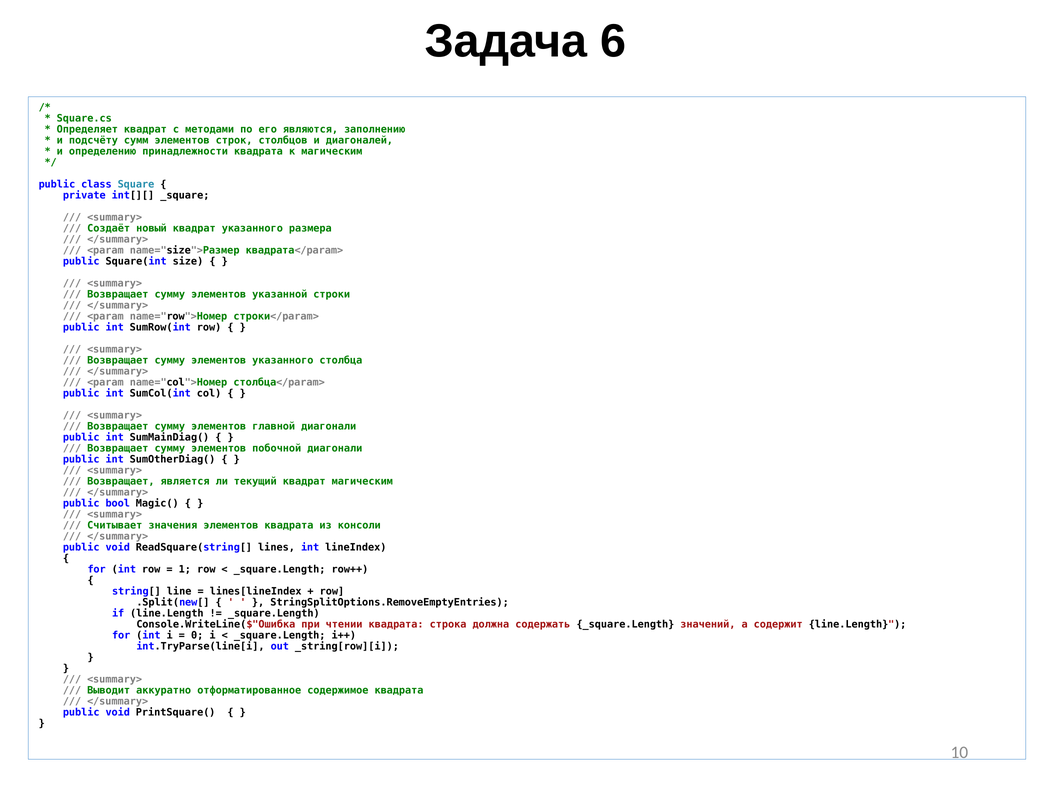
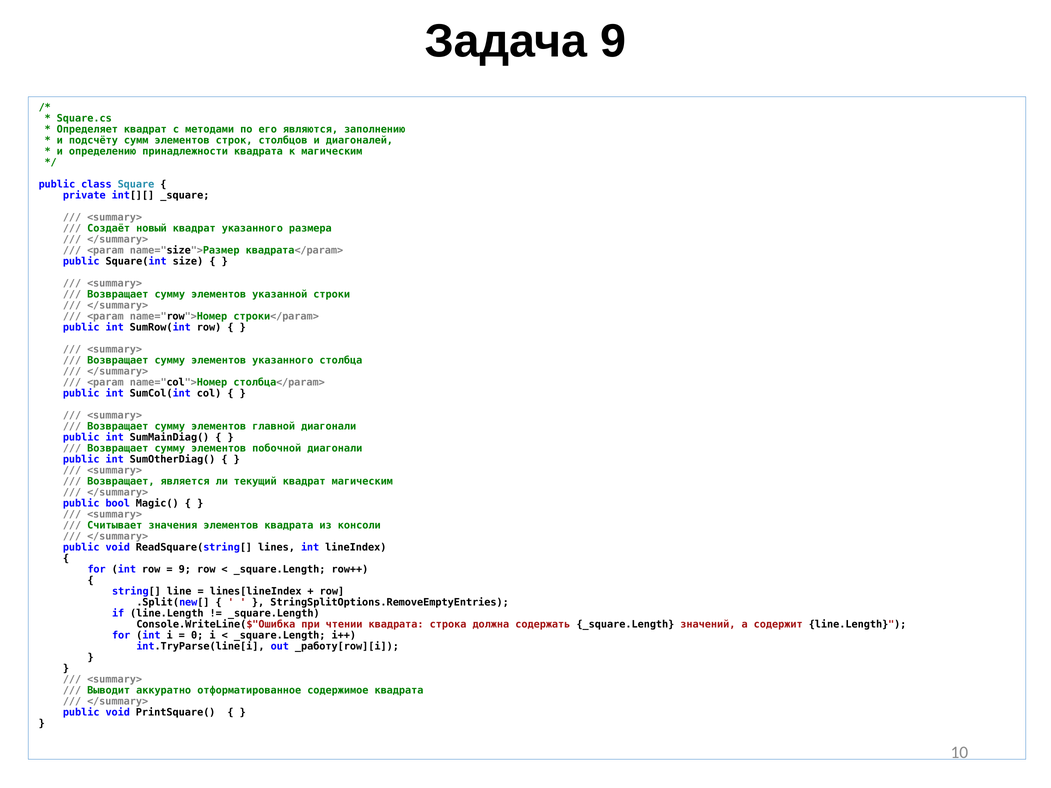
Задача 6: 6 -> 9
1 at (185, 570): 1 -> 9
_string[row][i: _string[row][i -> _работу[row][i
